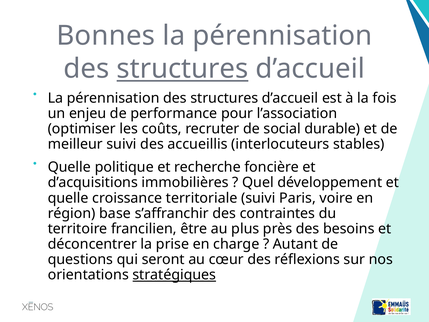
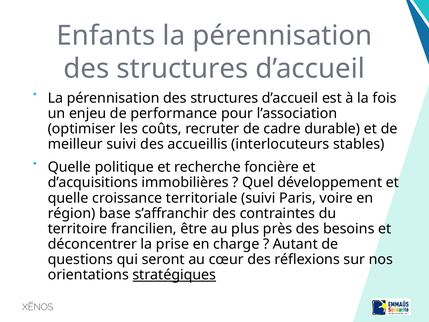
Bonnes: Bonnes -> Enfants
structures at (182, 69) underline: present -> none
social: social -> cadre
